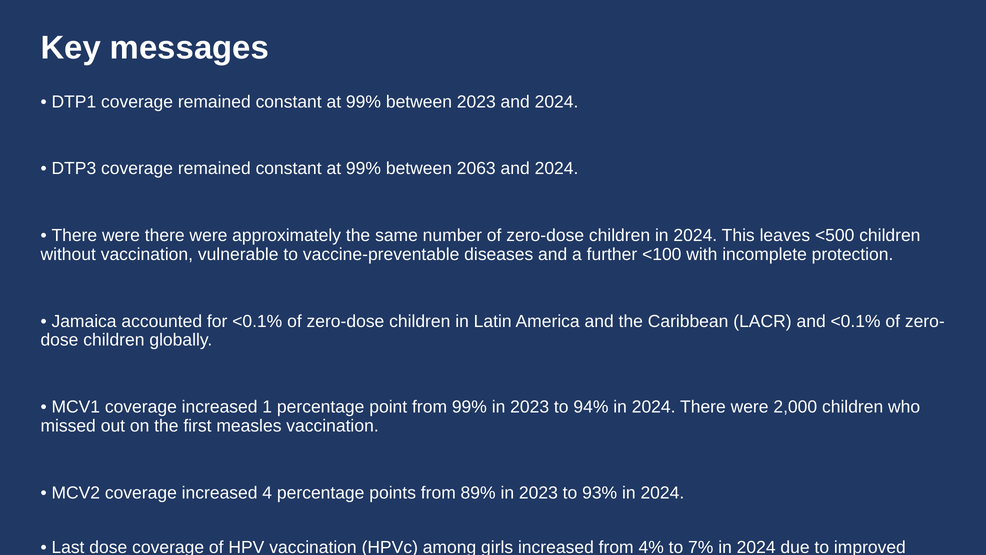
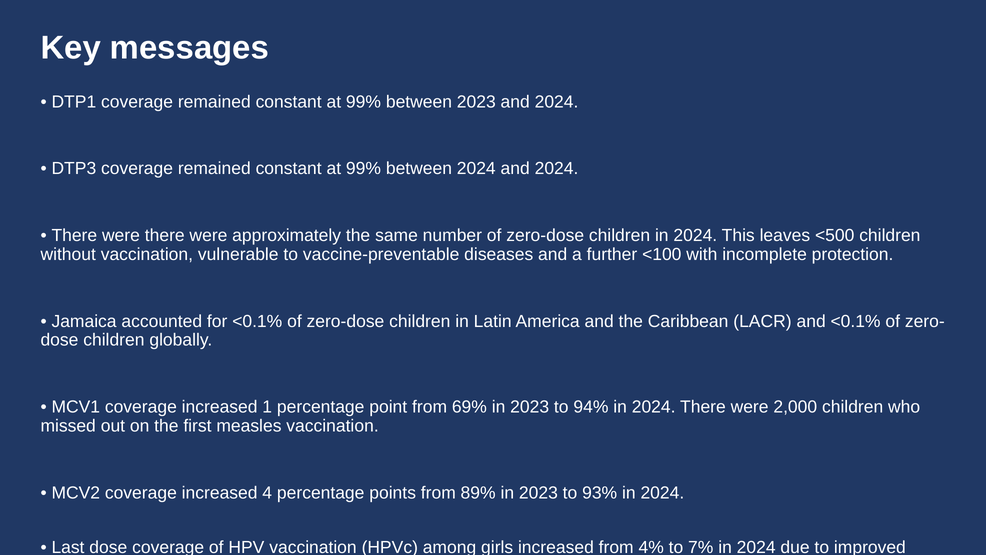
between 2063: 2063 -> 2024
from 99%: 99% -> 69%
